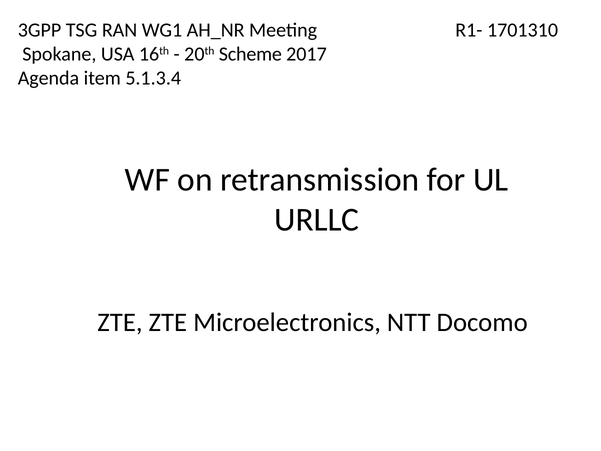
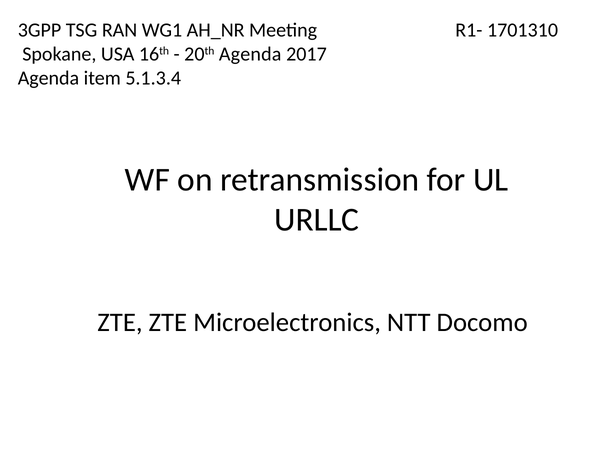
20th Scheme: Scheme -> Agenda
